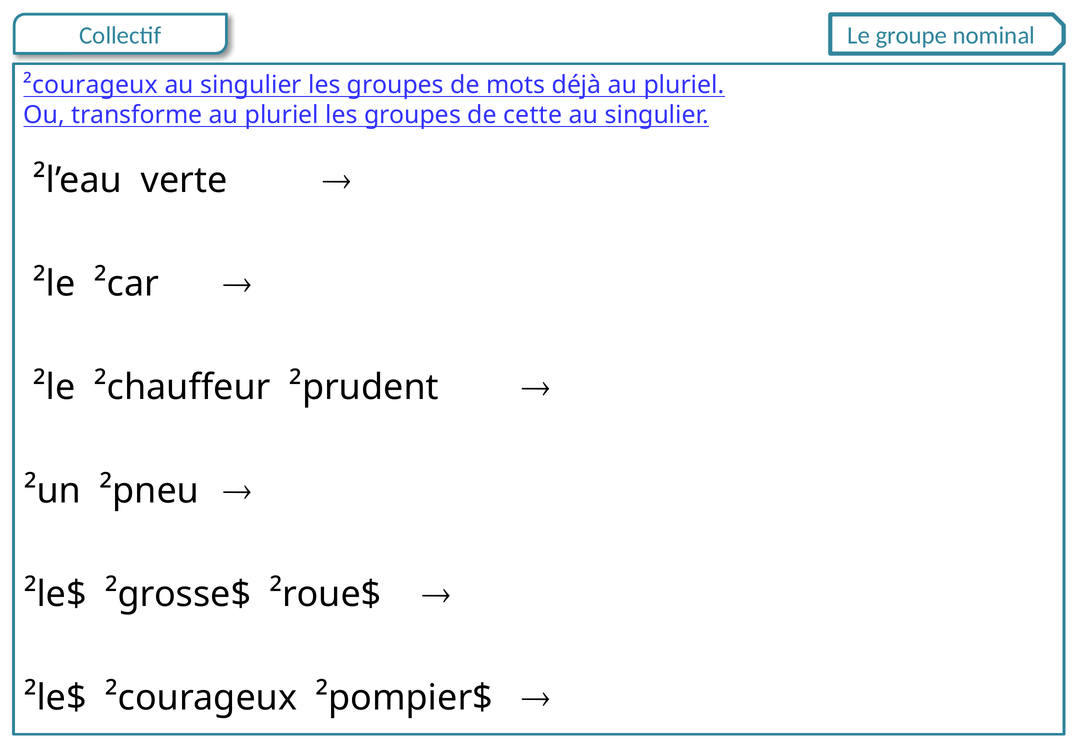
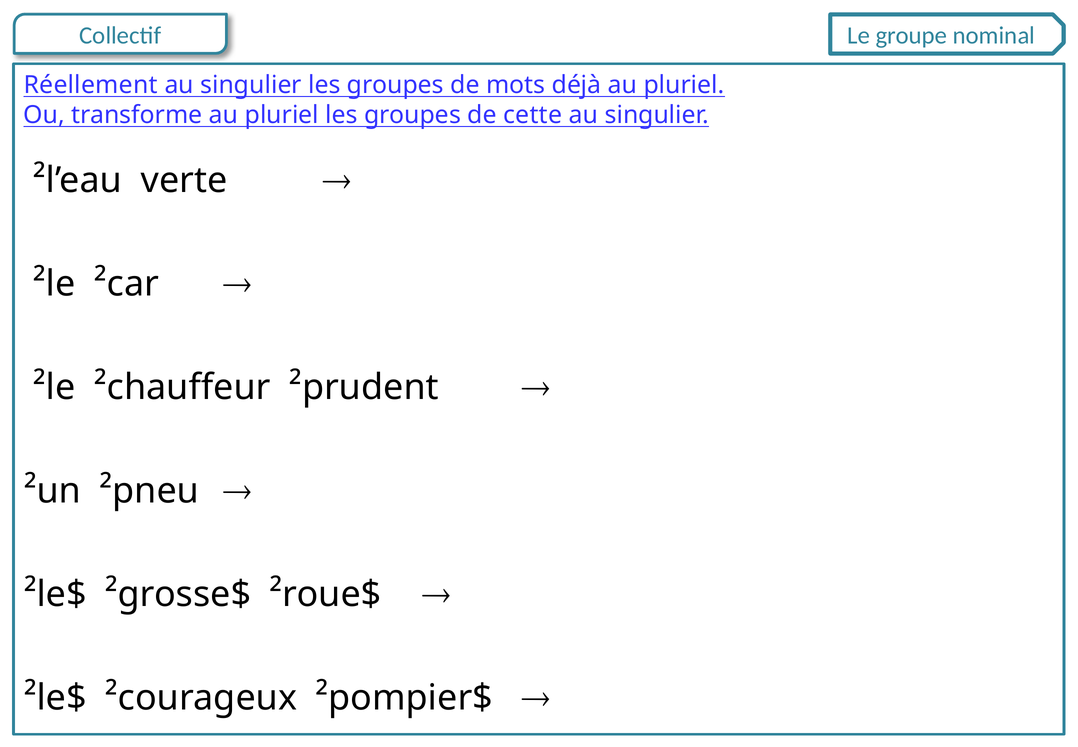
²courageux at (91, 85): ²courageux -> Réellement
